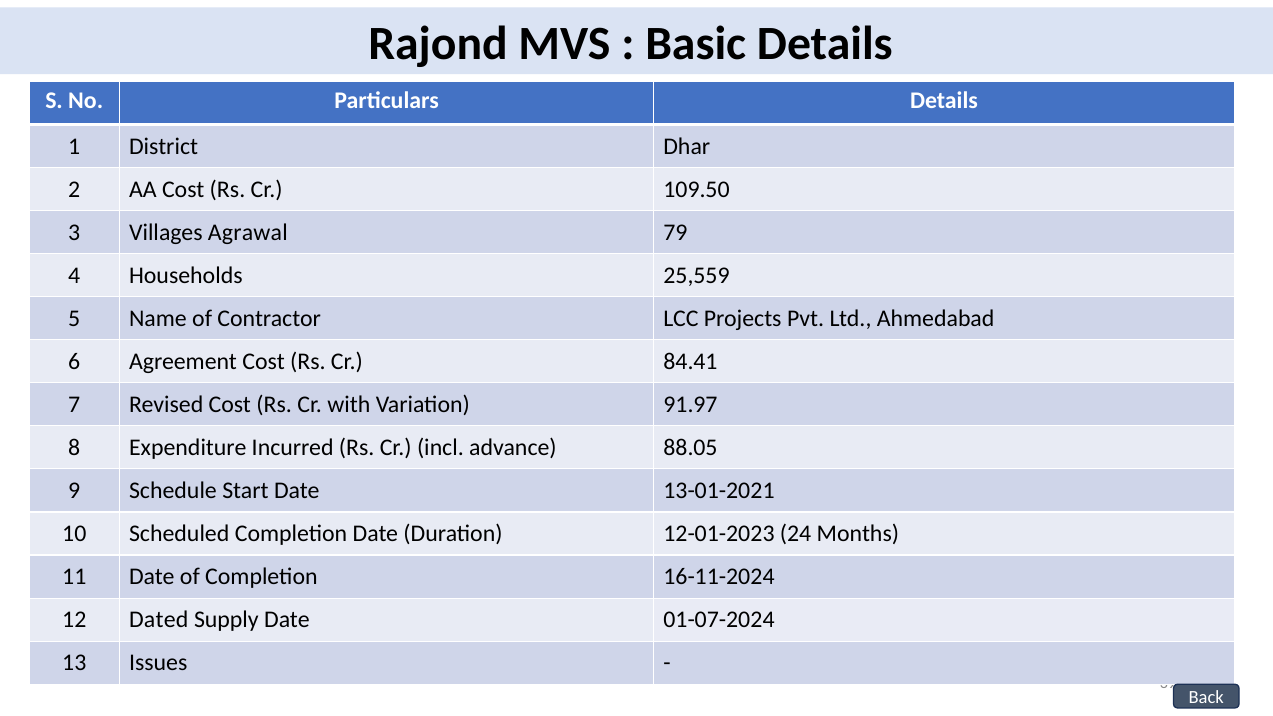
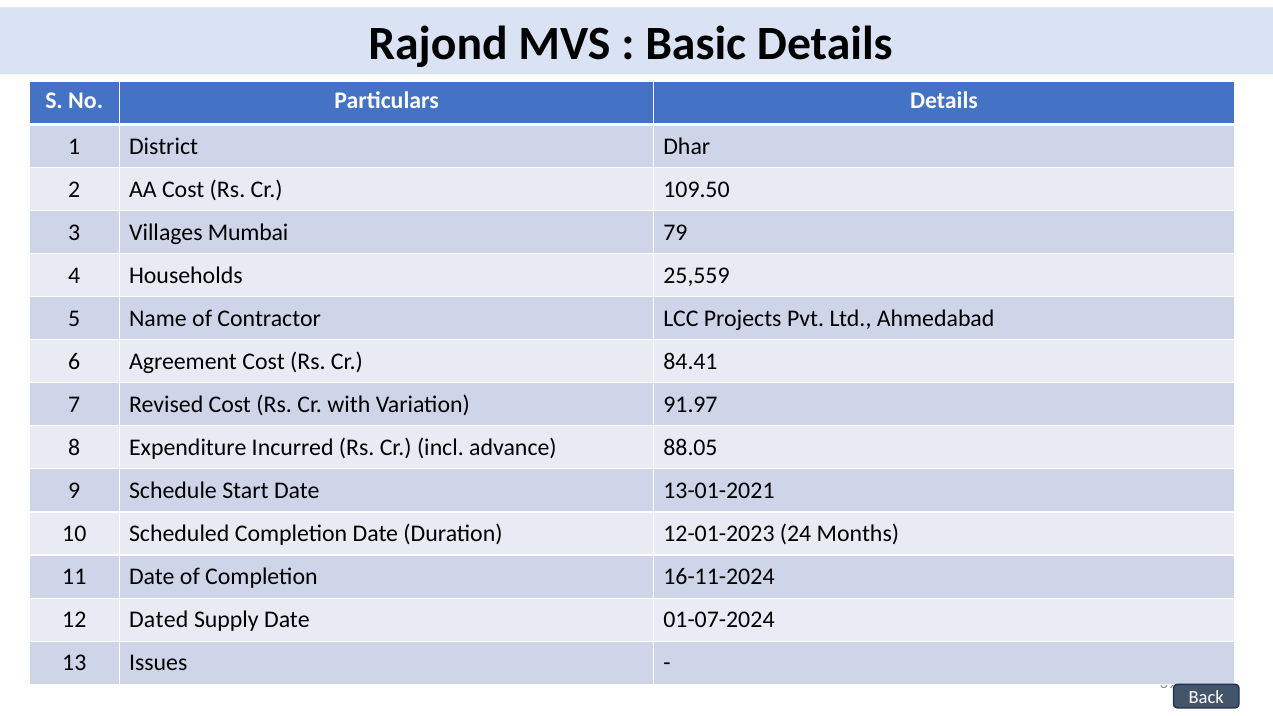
Agrawal: Agrawal -> Mumbai
